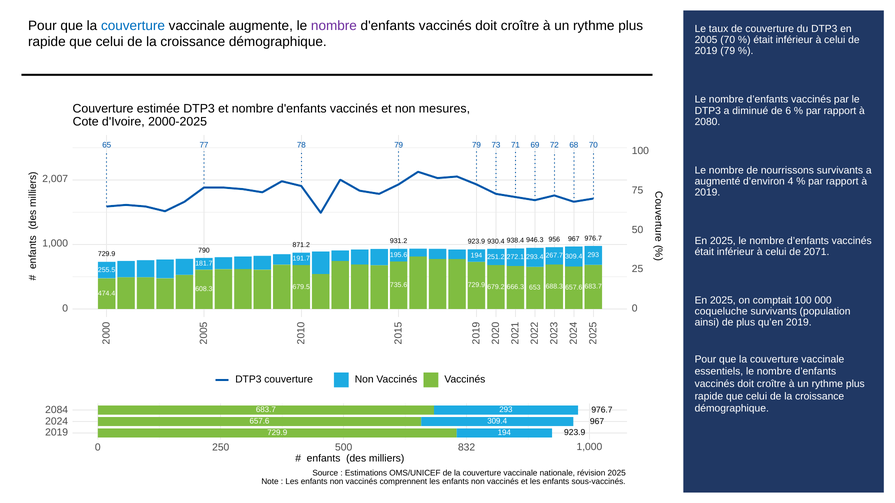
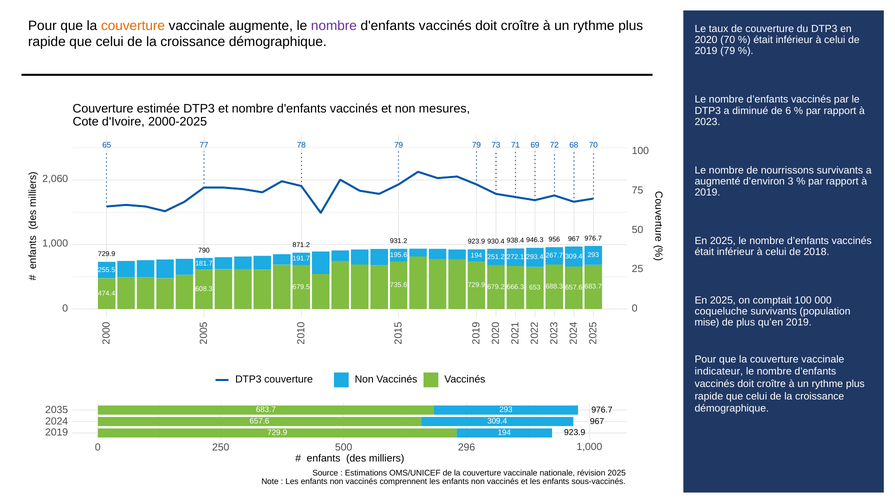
couverture at (133, 26) colour: blue -> orange
2005: 2005 -> 2020
2080: 2080 -> 2023
2,007: 2,007 -> 2,060
d’environ 4: 4 -> 3
2071: 2071 -> 2018
ainsi: ainsi -> mise
essentiels: essentiels -> indicateur
2084: 2084 -> 2035
832: 832 -> 296
